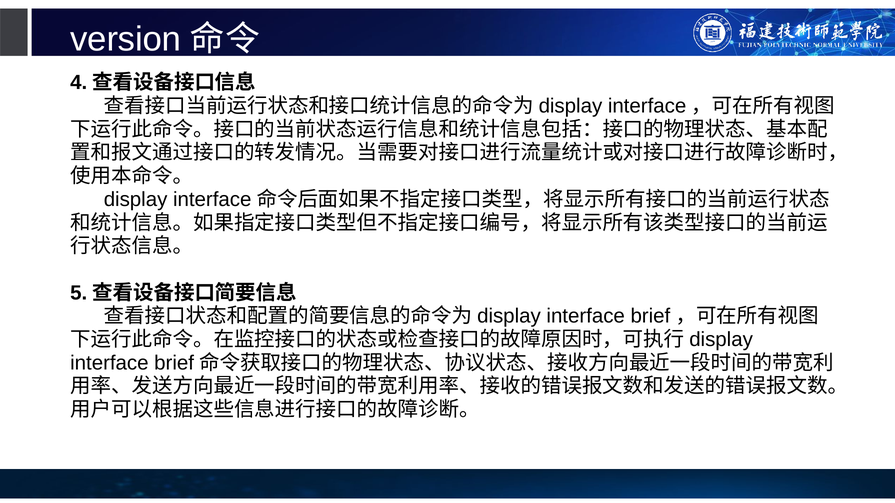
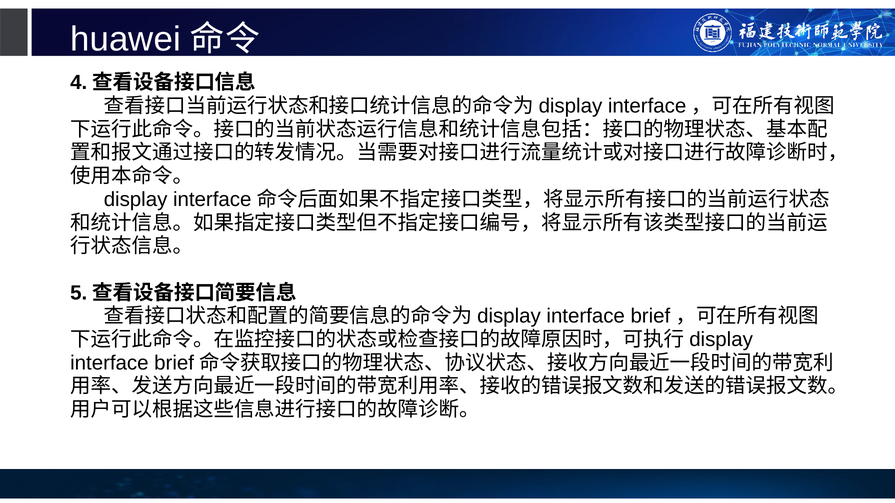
version: version -> huawei
